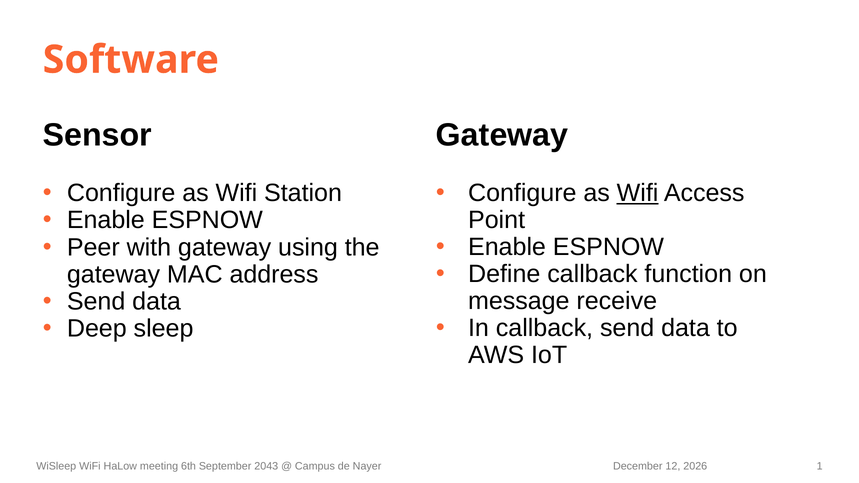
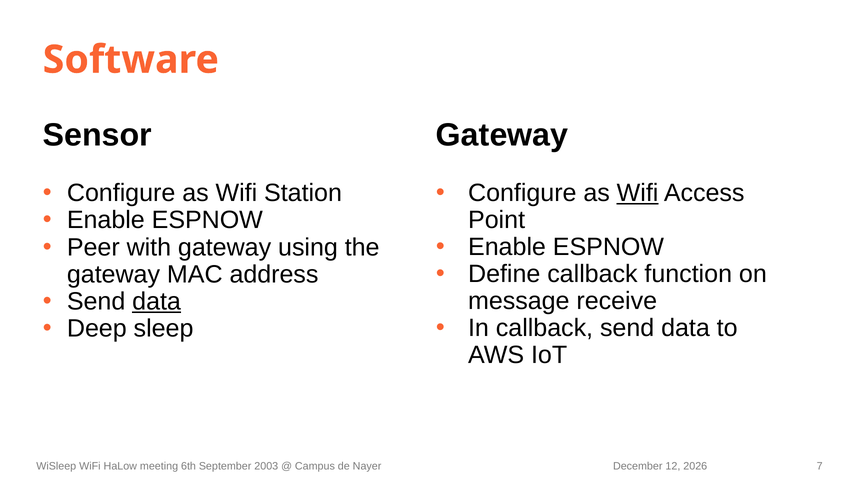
data at (157, 301) underline: none -> present
2043: 2043 -> 2003
1: 1 -> 7
